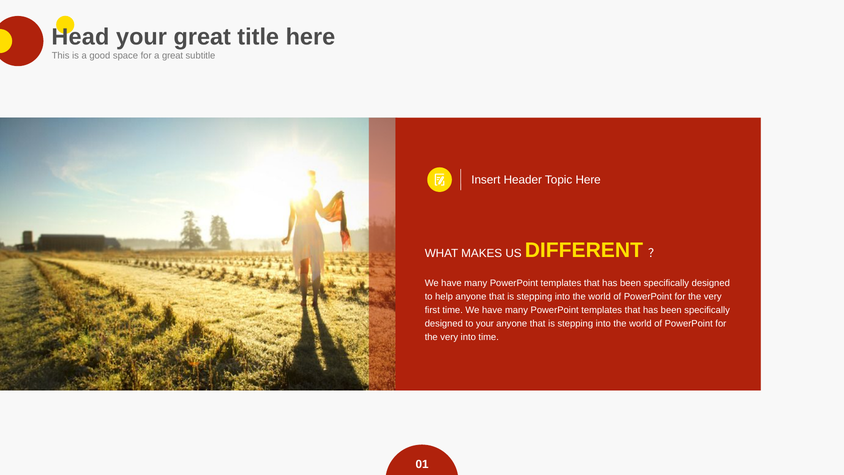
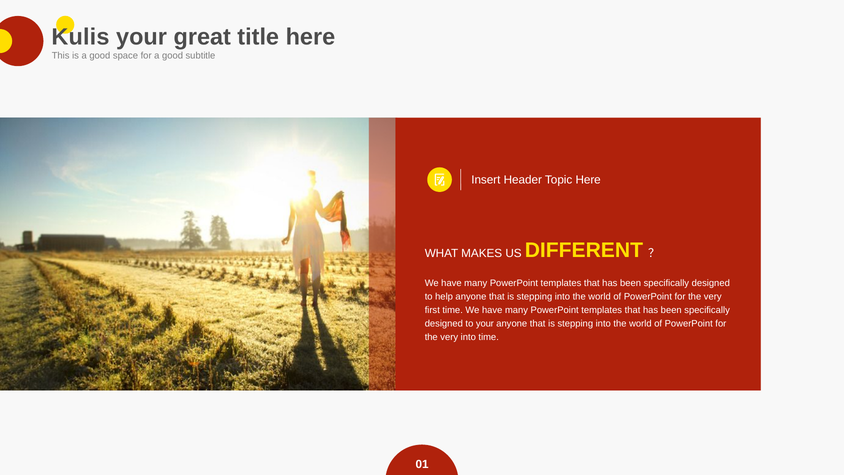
Head: Head -> Kulis
for a great: great -> good
